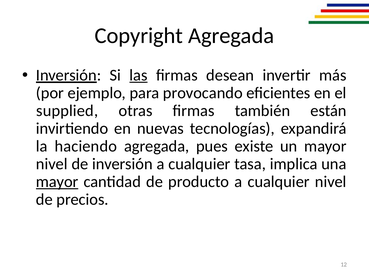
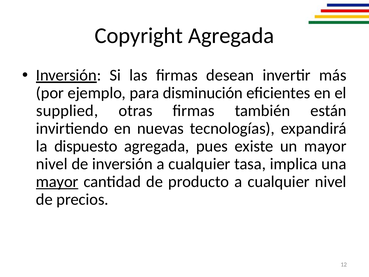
las underline: present -> none
provocando: provocando -> disminución
haciendo: haciendo -> dispuesto
